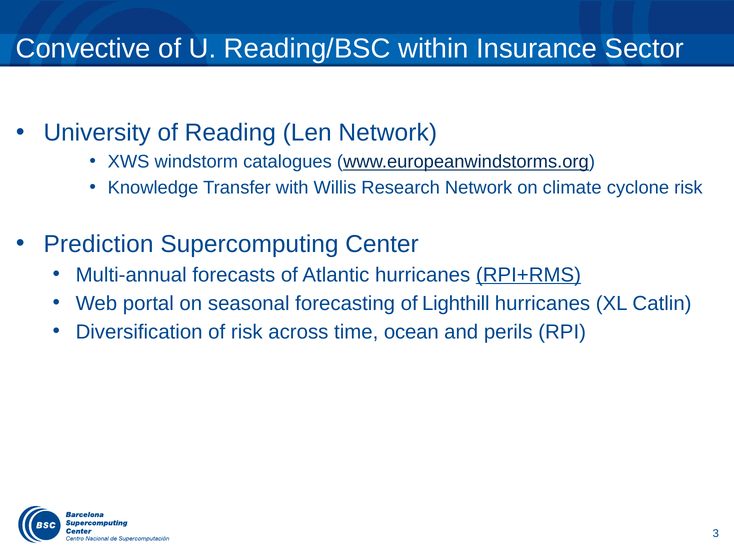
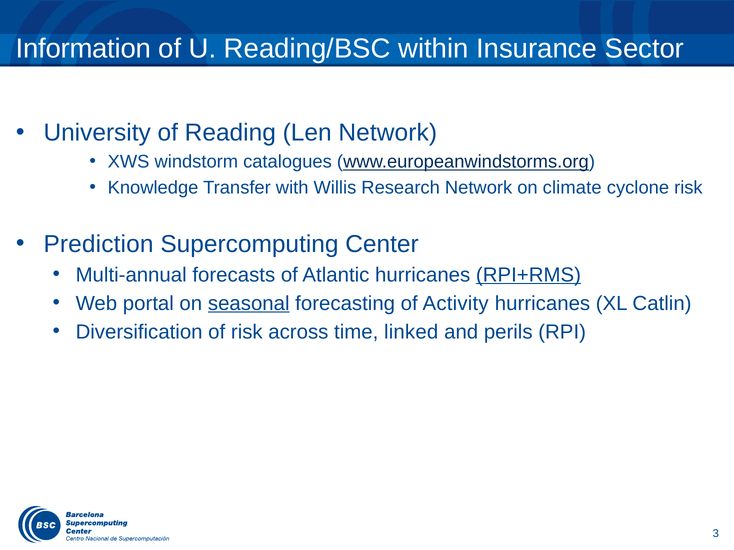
Convective: Convective -> Information
seasonal underline: none -> present
Lighthill: Lighthill -> Activity
ocean: ocean -> linked
